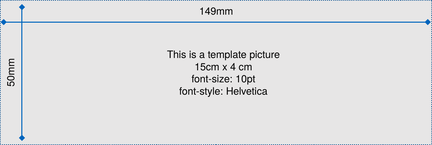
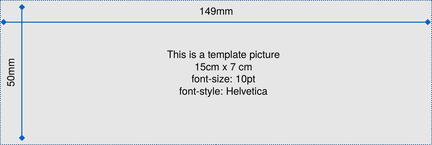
4: 4 -> 7
